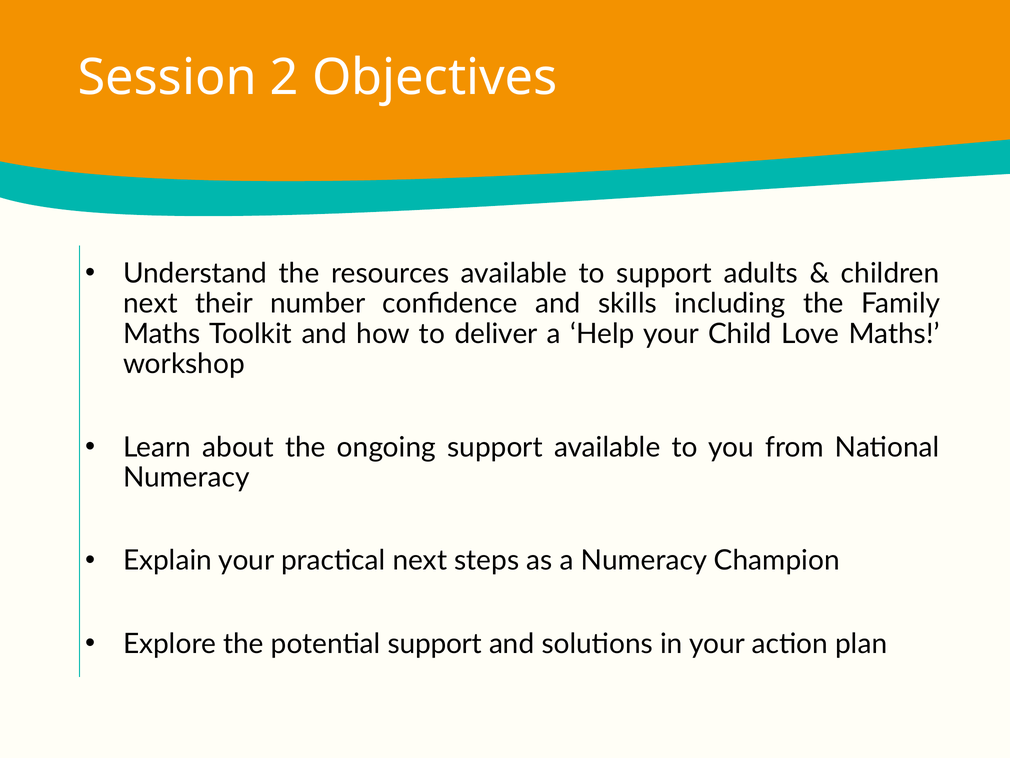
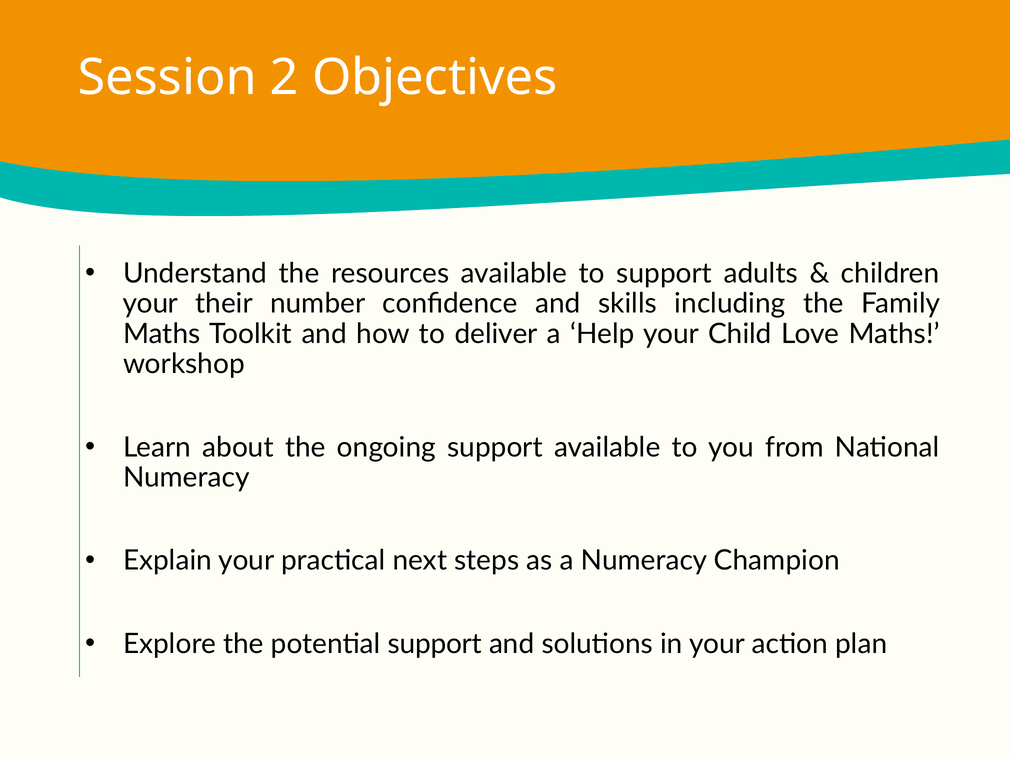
next at (150, 303): next -> your
